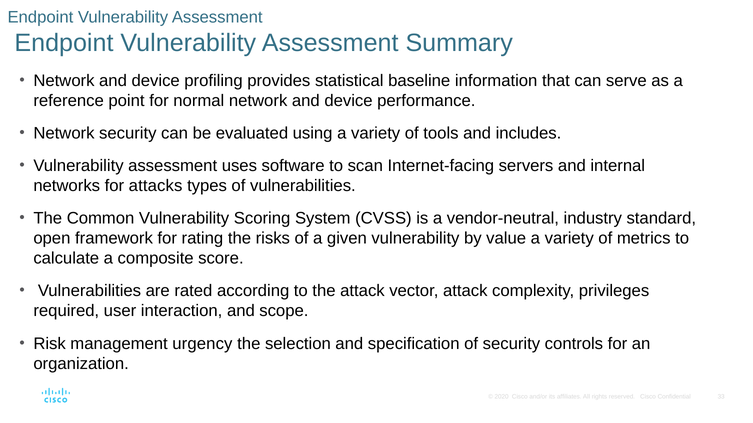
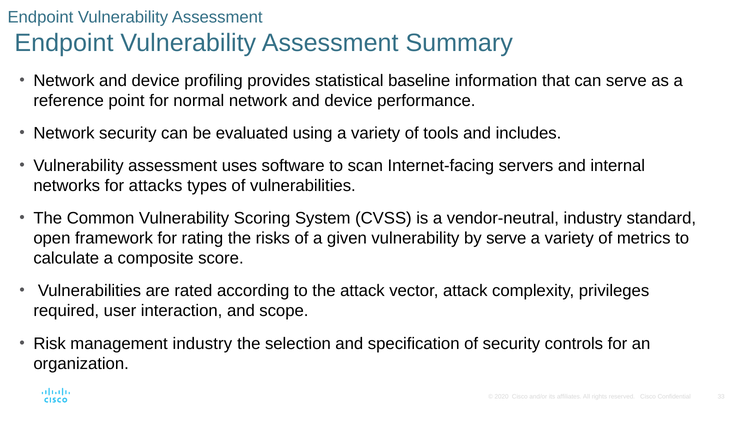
by value: value -> serve
management urgency: urgency -> industry
